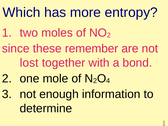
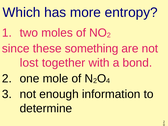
remember: remember -> something
